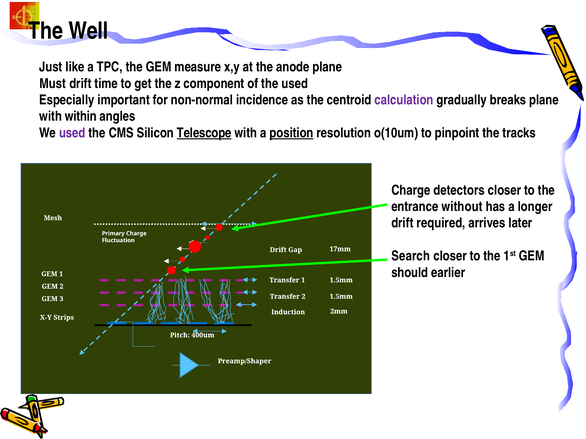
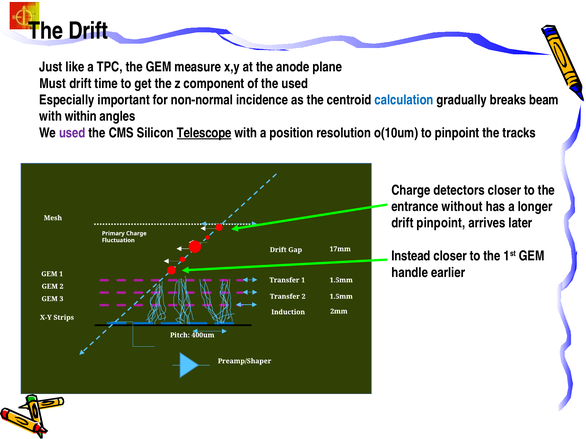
The Well: Well -> Drift
calculation colour: purple -> blue
breaks plane: plane -> beam
position underline: present -> none
drift required: required -> pinpoint
Search: Search -> Instead
should: should -> handle
